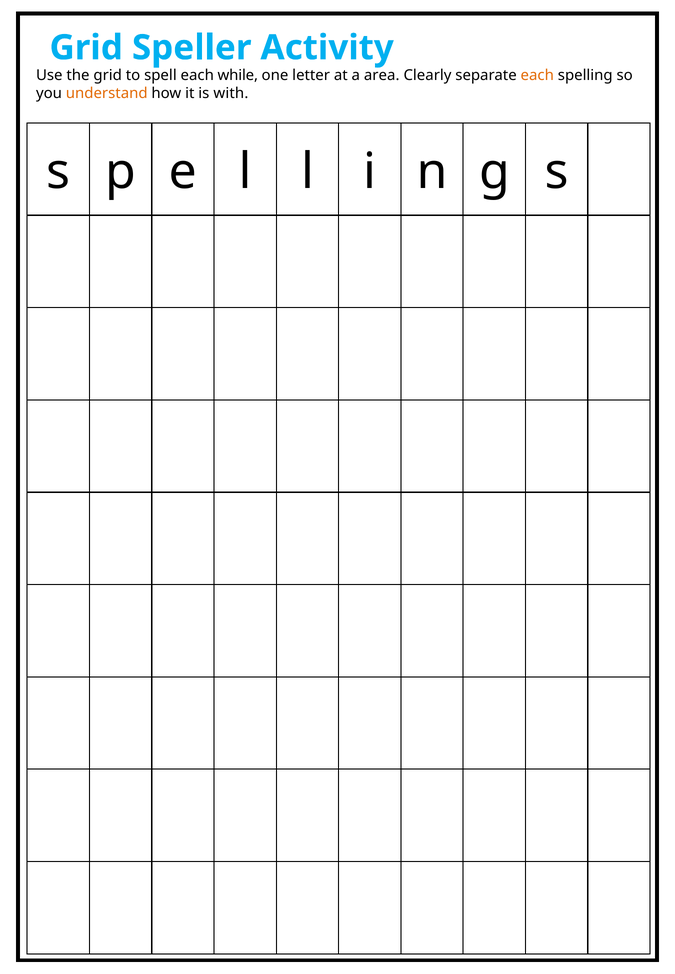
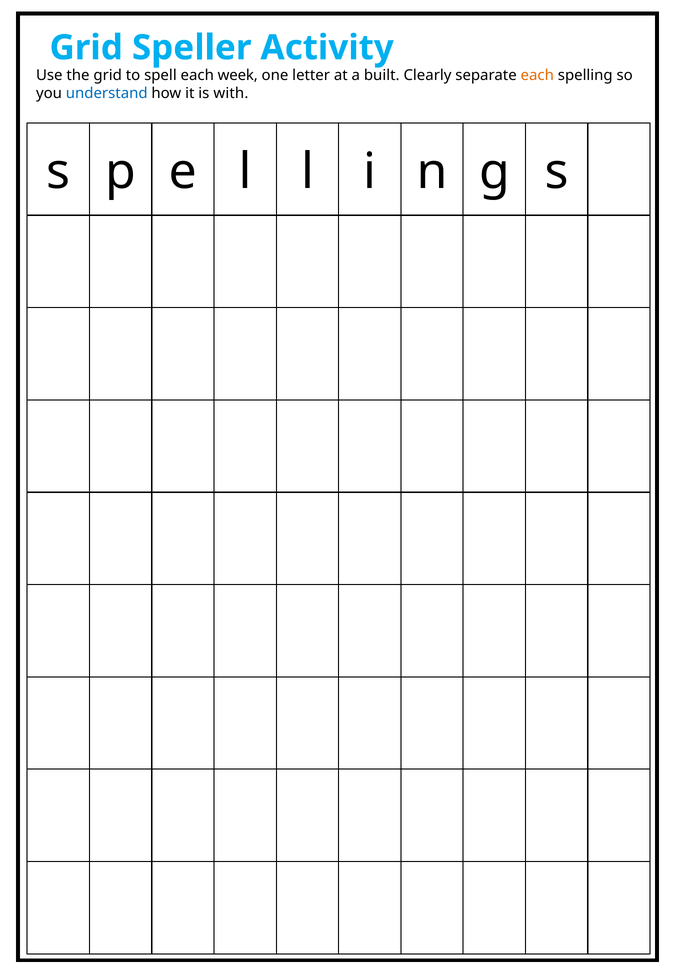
while: while -> week
area: area -> built
understand colour: orange -> blue
